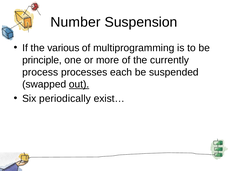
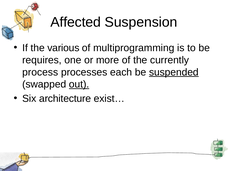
Number: Number -> Affected
principle: principle -> requires
suspended underline: none -> present
periodically: periodically -> architecture
